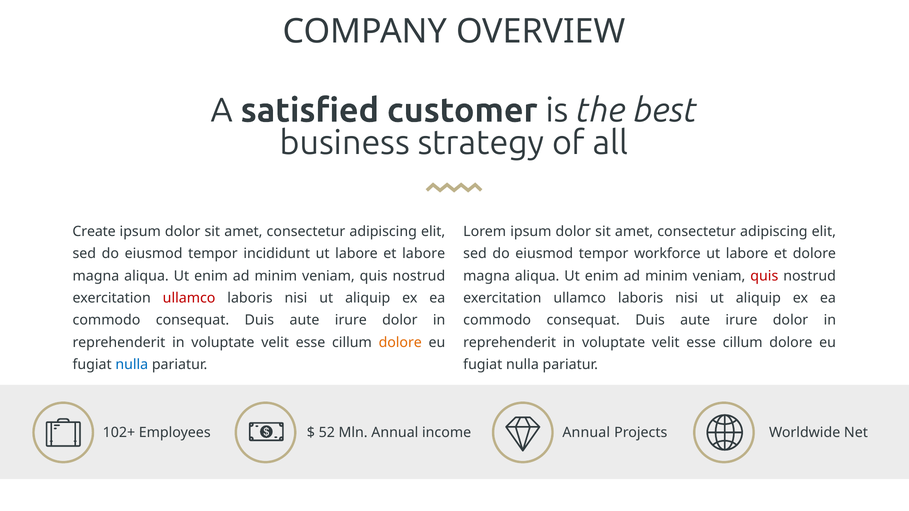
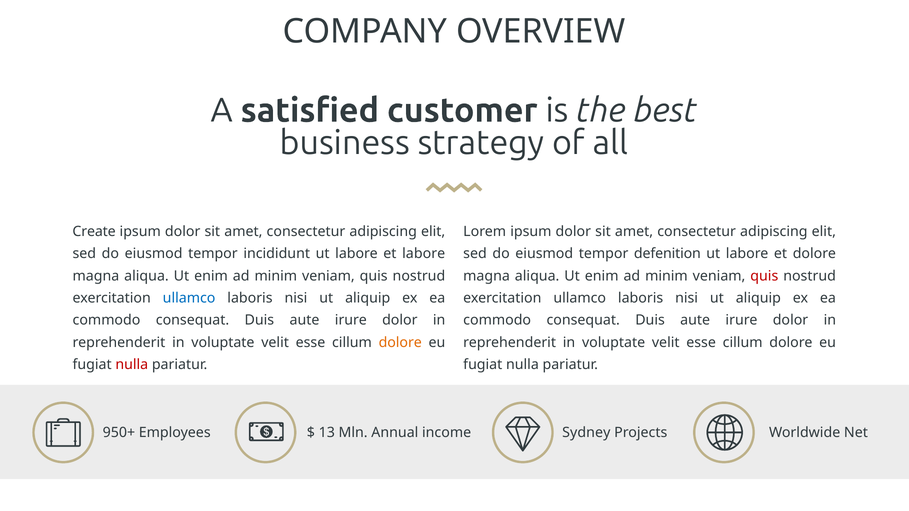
workforce: workforce -> defenition
ullamco at (189, 298) colour: red -> blue
nulla at (132, 365) colour: blue -> red
102+: 102+ -> 950+
52: 52 -> 13
income Annual: Annual -> Sydney
